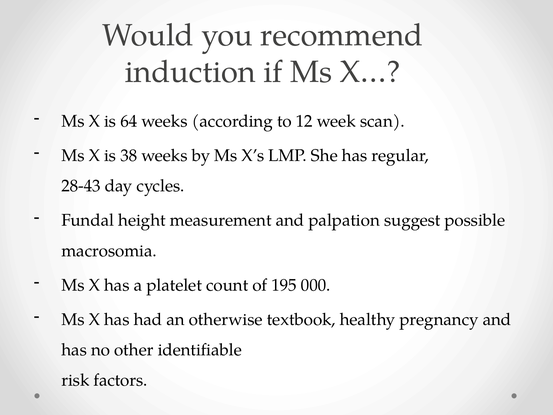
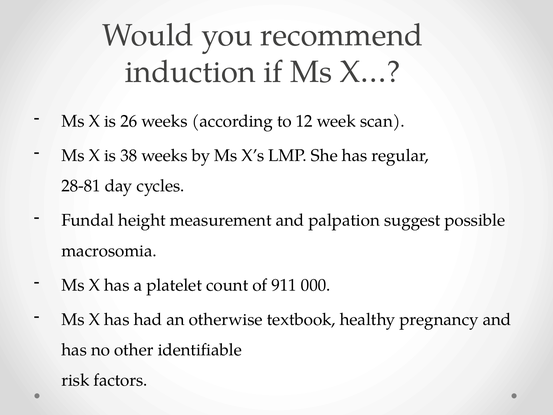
64: 64 -> 26
28-43: 28-43 -> 28-81
195: 195 -> 911
